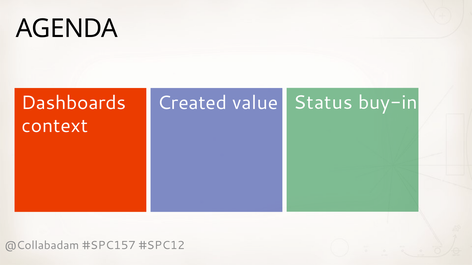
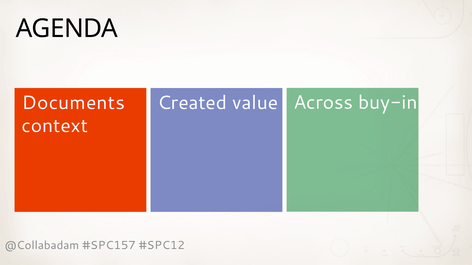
Dashboards: Dashboards -> Documents
Status: Status -> Across
